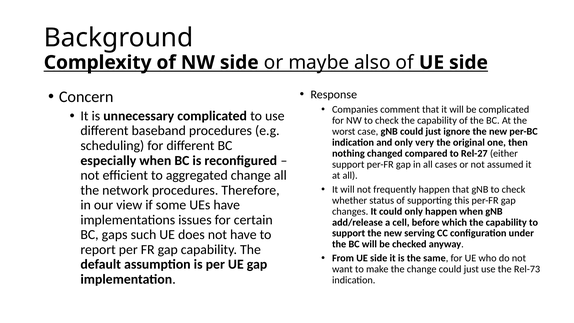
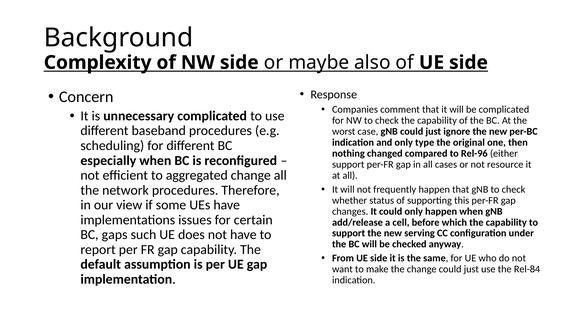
very: very -> type
Rel-27: Rel-27 -> Rel-96
assumed: assumed -> resource
Rel-73: Rel-73 -> Rel-84
